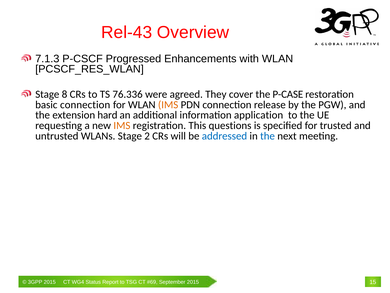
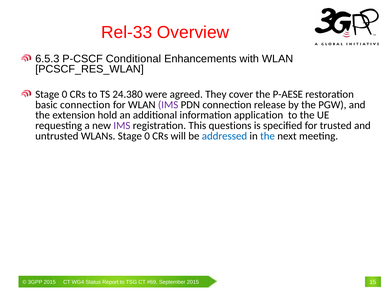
Rel-43: Rel-43 -> Rel-33
7.1.3: 7.1.3 -> 6.5.3
Progressed: Progressed -> Conditional
8 at (65, 94): 8 -> 0
76.336: 76.336 -> 24.380
P-CASE: P-CASE -> P-AESE
IMS at (168, 105) colour: orange -> purple
hard: hard -> hold
IMS at (122, 125) colour: orange -> purple
WLANs Stage 2: 2 -> 0
